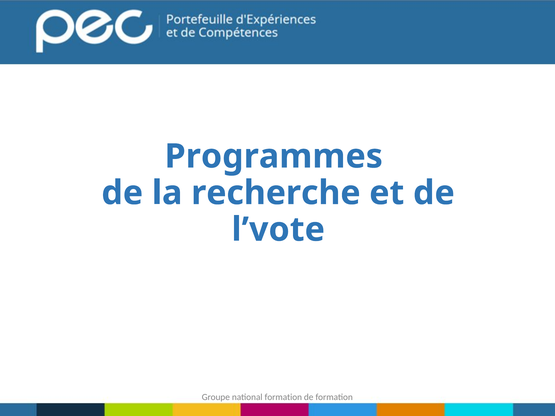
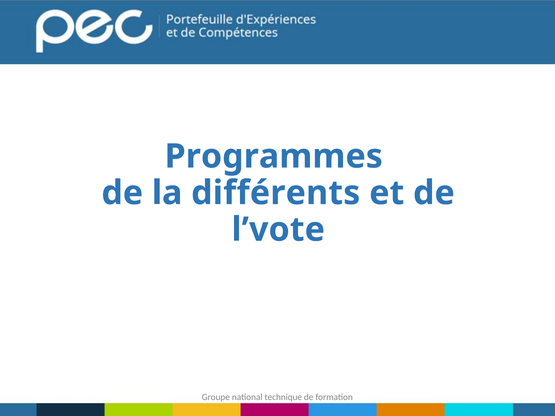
recherche: recherche -> différents
national formation: formation -> technique
